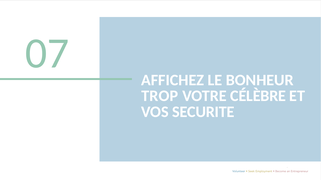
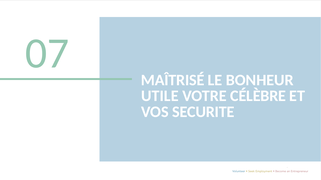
AFFICHEZ: AFFICHEZ -> MAÎTRISÉ
TROP: TROP -> UTILE
